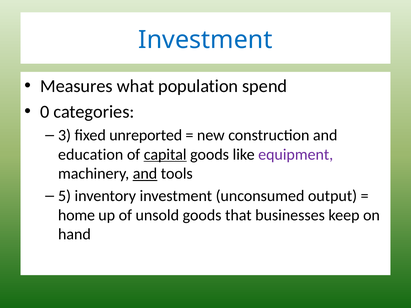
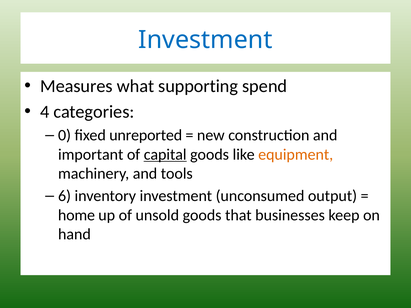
population: population -> supporting
0: 0 -> 4
3: 3 -> 0
education: education -> important
equipment colour: purple -> orange
and at (145, 174) underline: present -> none
5: 5 -> 6
